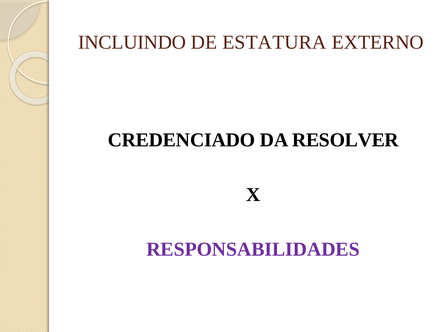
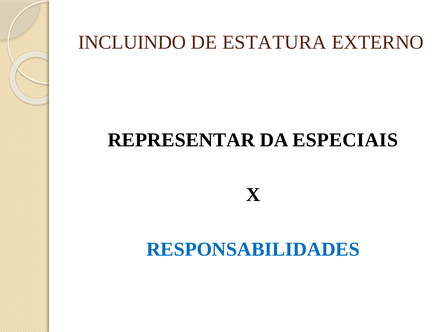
CREDENCIADO: CREDENCIADO -> REPRESENTAR
RESOLVER: RESOLVER -> ESPECIAIS
RESPONSABILIDADES colour: purple -> blue
